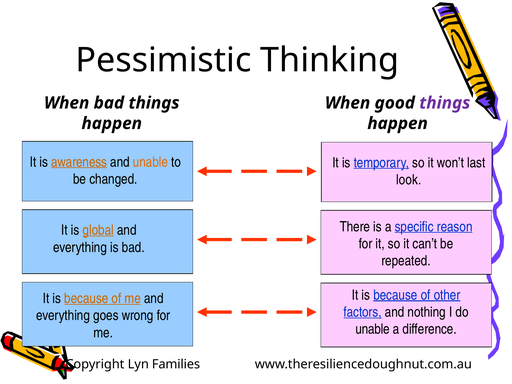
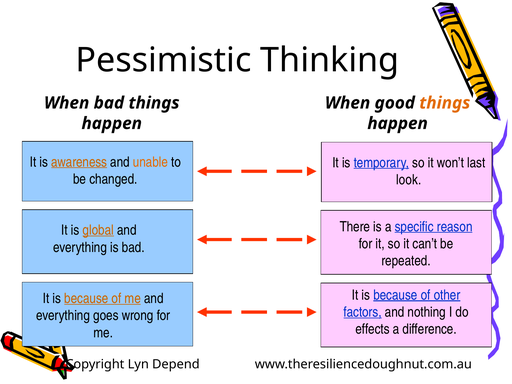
things at (445, 103) colour: purple -> orange
unable at (373, 329): unable -> effects
Families: Families -> Depend
